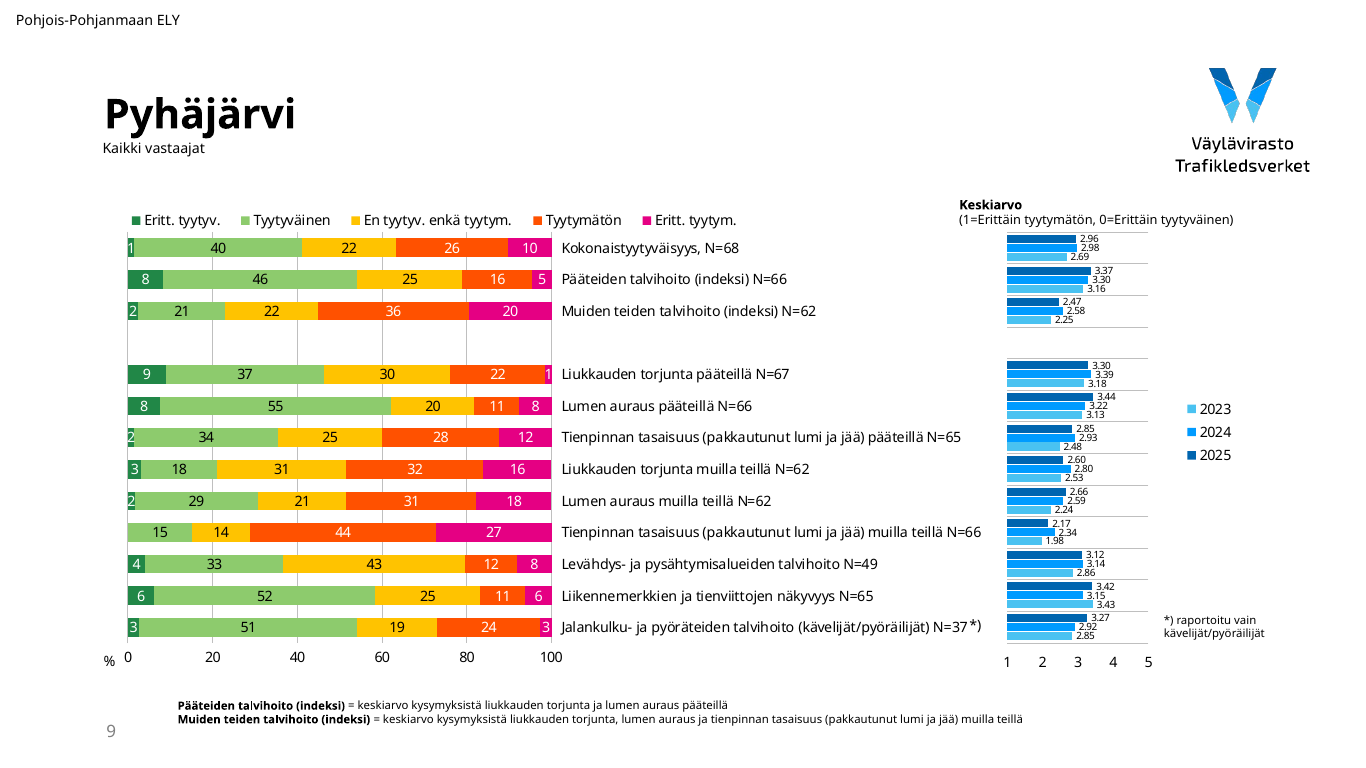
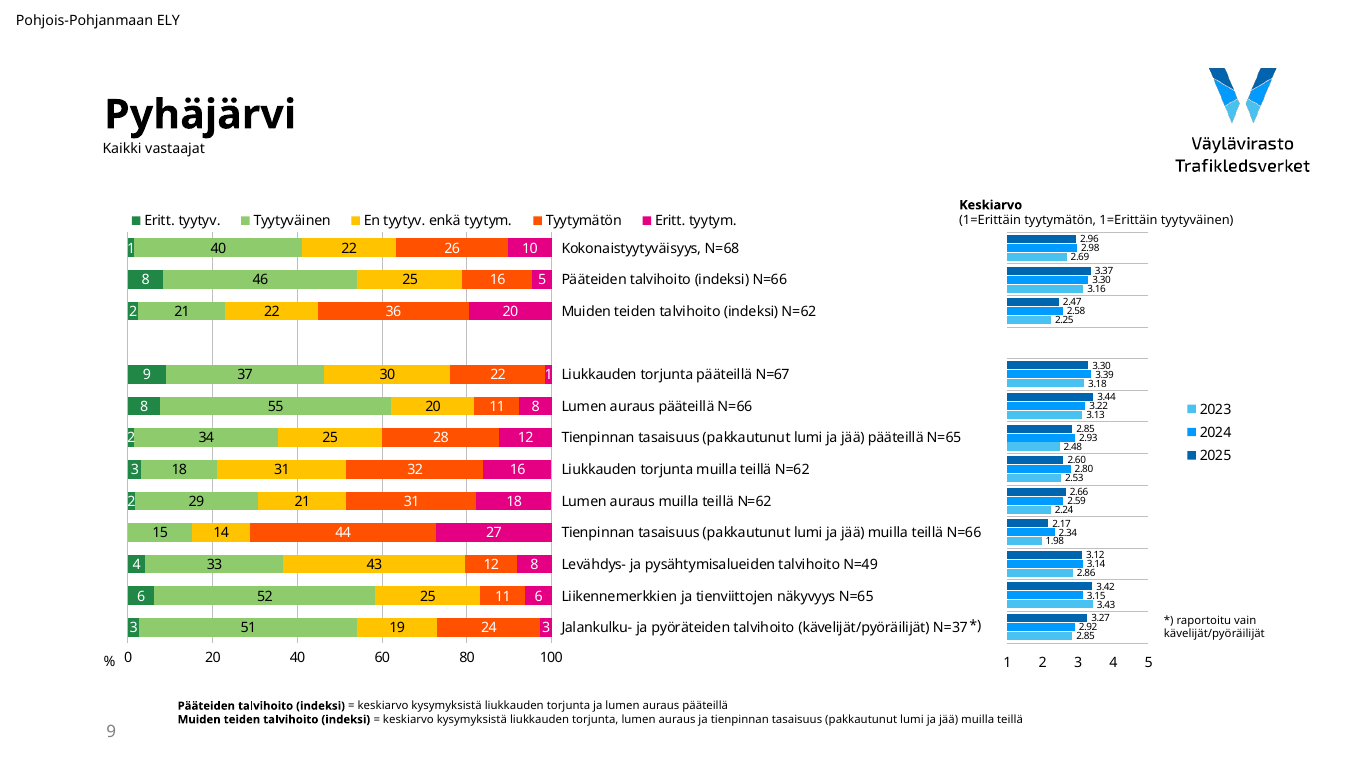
tyytymätön 0=Erittäin: 0=Erittäin -> 1=Erittäin
